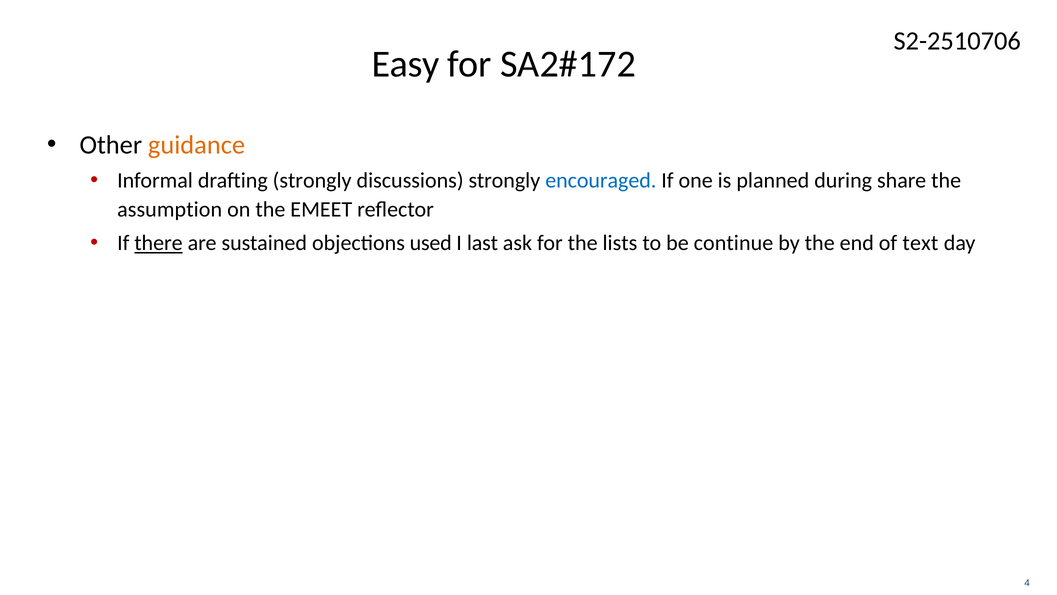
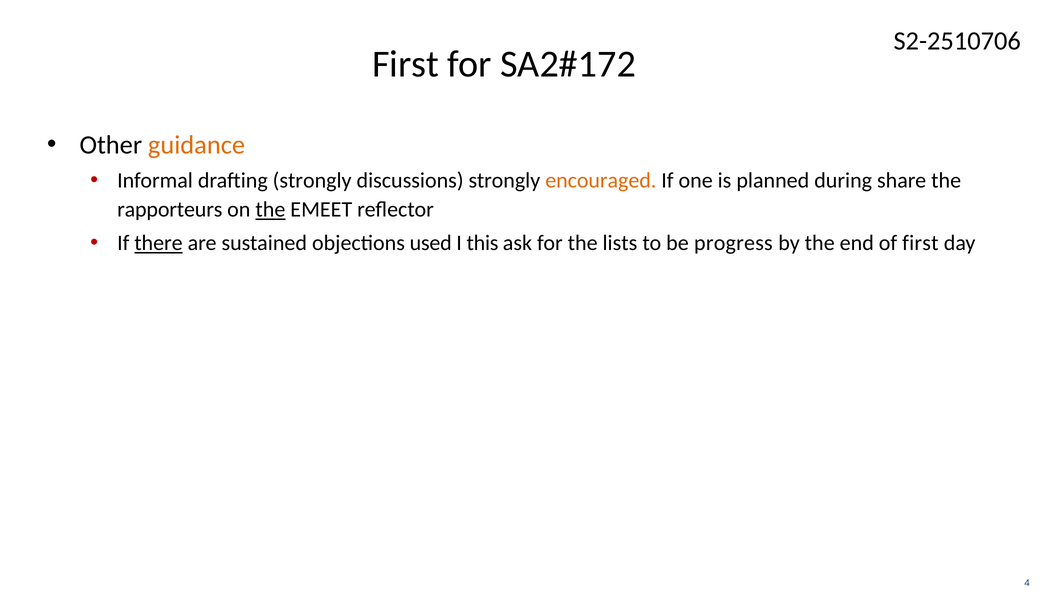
Easy at (406, 64): Easy -> First
encouraged colour: blue -> orange
assumption: assumption -> rapporteurs
the at (270, 210) underline: none -> present
last: last -> this
continue: continue -> progress
of text: text -> first
